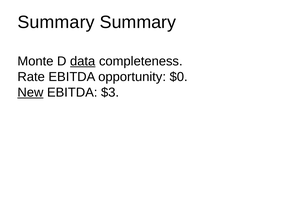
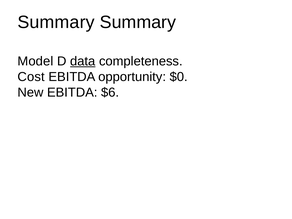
Monte: Monte -> Model
Rate: Rate -> Cost
New underline: present -> none
$3: $3 -> $6
